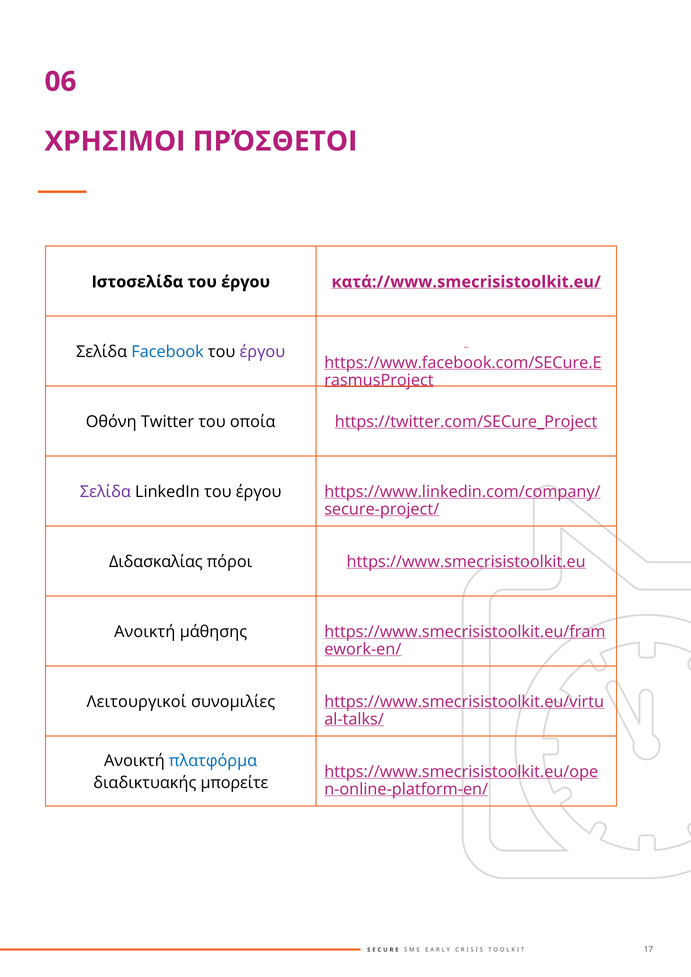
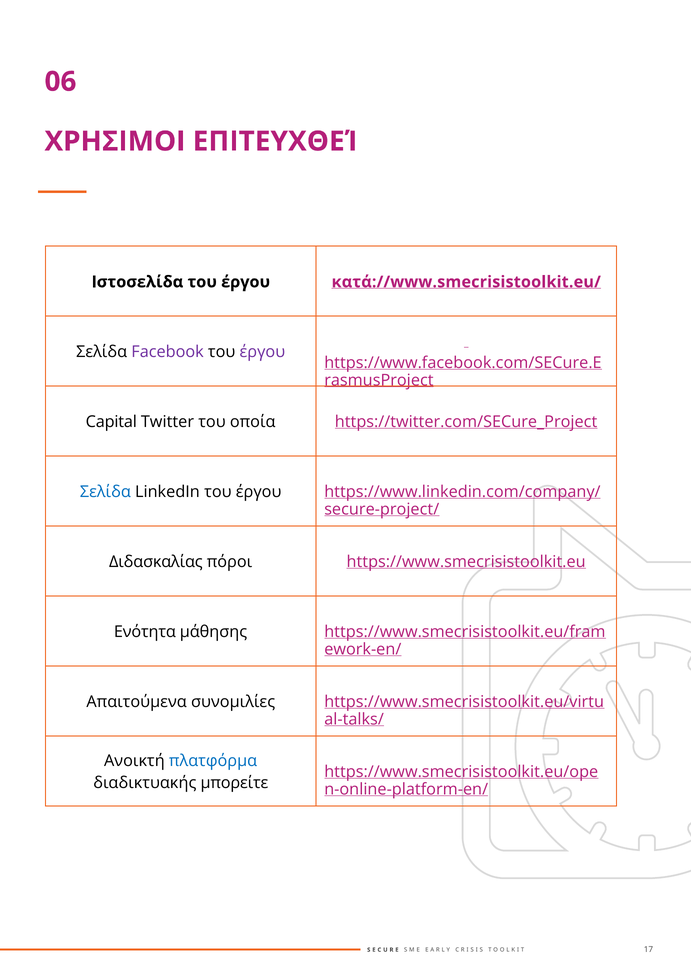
ΠΡΌΣΘΕΤΟΙ: ΠΡΌΣΘΕΤΟΙ -> ΕΠΙΤΕΥΧΘΕΊ
Facebook colour: blue -> purple
Οθόνη: Οθόνη -> Capital
Σελίδα at (105, 492) colour: purple -> blue
Ανοικτή at (145, 632): Ανοικτή -> Ενότητα
Λειτουργικοί: Λειτουργικοί -> Απαιτούμενα
